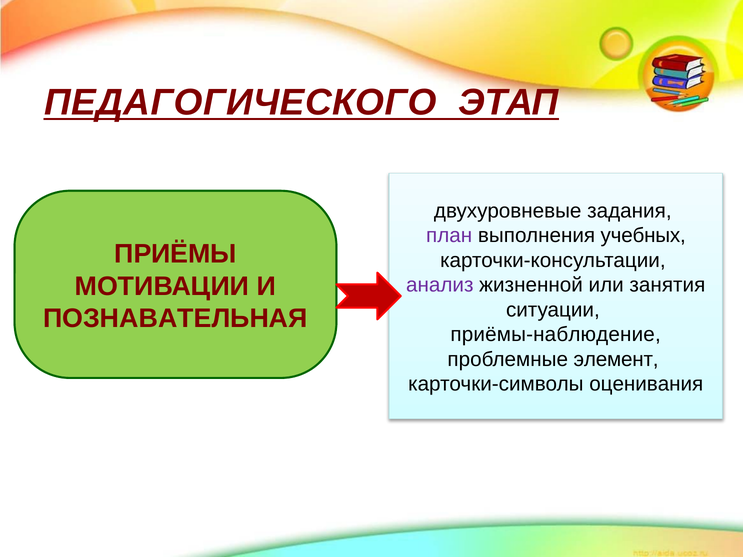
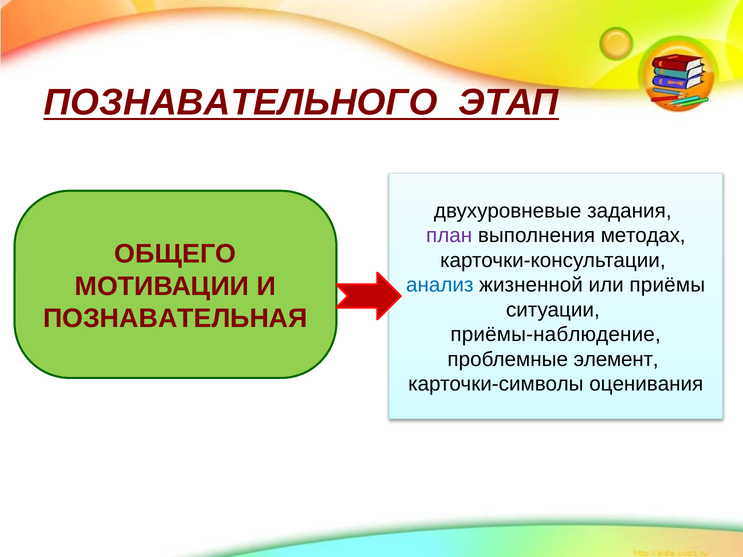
ПЕДАГОГИЧЕСКОГО: ПЕДАГОГИЧЕСКОГО -> ПОЗНАВАТЕЛЬНОГО
учебных: учебных -> методах
ПРИЁМЫ: ПРИЁМЫ -> ОБЩЕГО
анализ colour: purple -> blue
занятия: занятия -> приёмы
